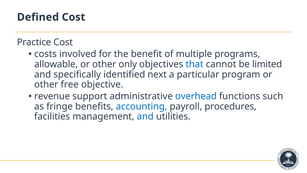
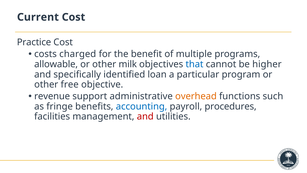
Defined: Defined -> Current
involved: involved -> charged
only: only -> milk
limited: limited -> higher
next: next -> loan
overhead colour: blue -> orange
and at (145, 116) colour: blue -> red
